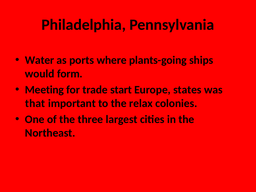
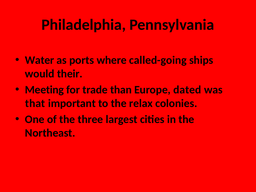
plants-going: plants-going -> called-going
form: form -> their
start: start -> than
states: states -> dated
